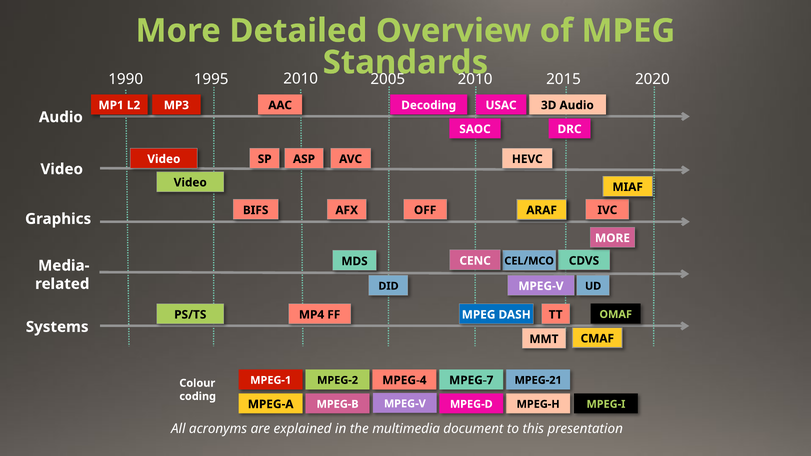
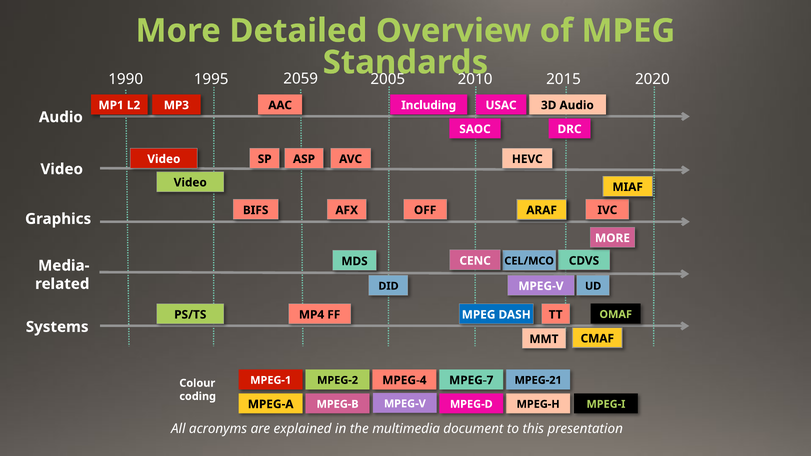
1990 2010: 2010 -> 2059
Decoding: Decoding -> Including
